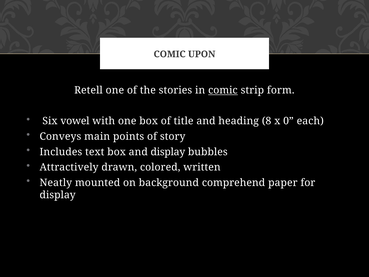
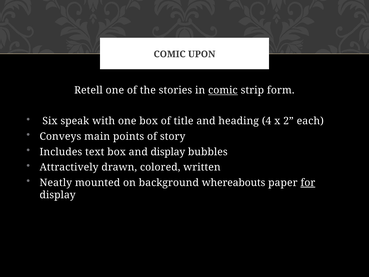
vowel: vowel -> speak
8: 8 -> 4
0: 0 -> 2
comprehend: comprehend -> whereabouts
for underline: none -> present
